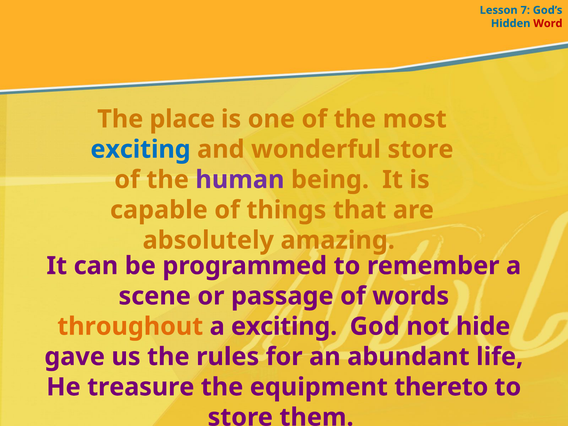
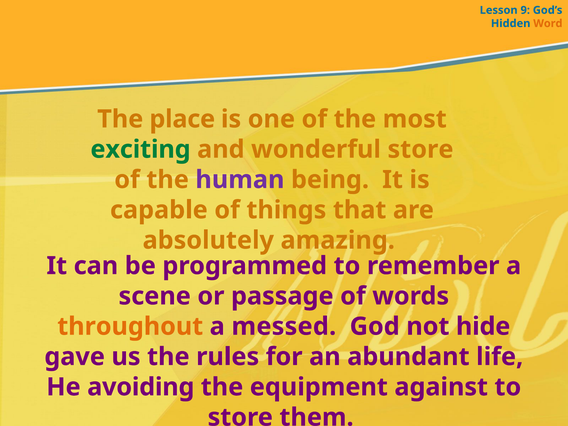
7: 7 -> 9
Word colour: red -> orange
exciting at (141, 149) colour: blue -> green
a exciting: exciting -> messed
treasure: treasure -> avoiding
thereto: thereto -> against
